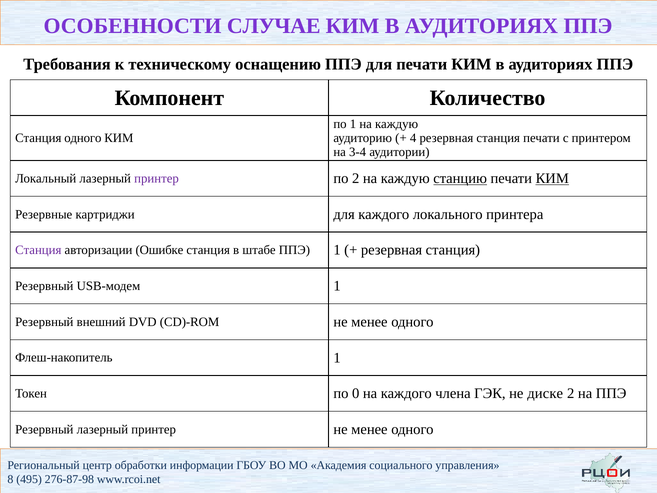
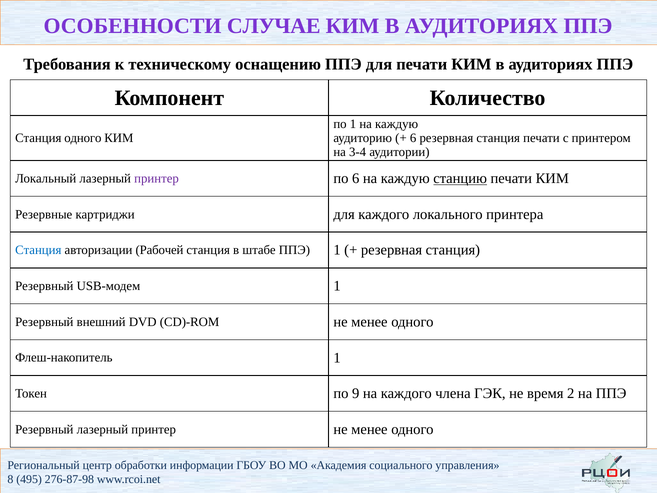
4 at (413, 138): 4 -> 6
по 2: 2 -> 6
КИМ at (552, 178) underline: present -> none
Станция at (38, 250) colour: purple -> blue
Ошибке: Ошибке -> Рабочей
0: 0 -> 9
диске: диске -> время
